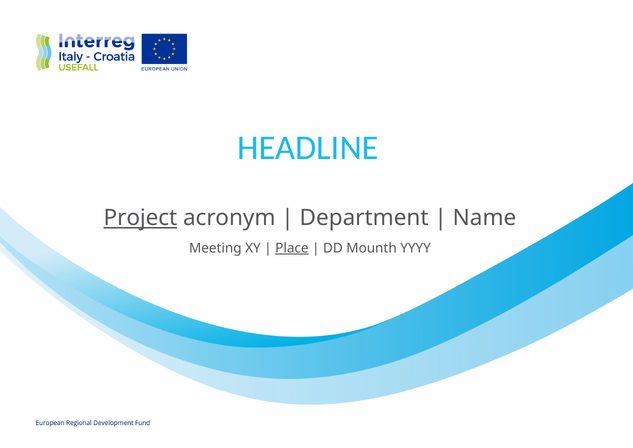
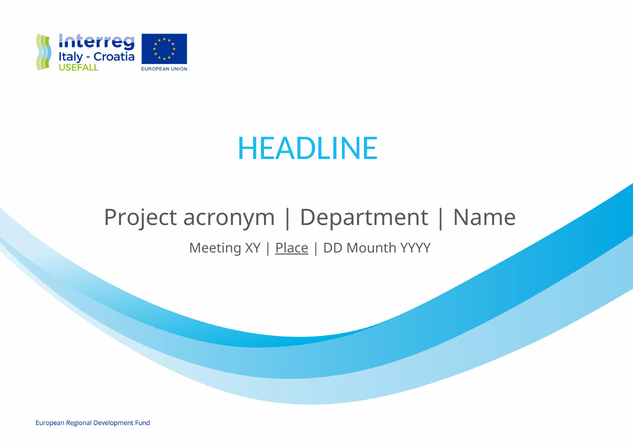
Project underline: present -> none
